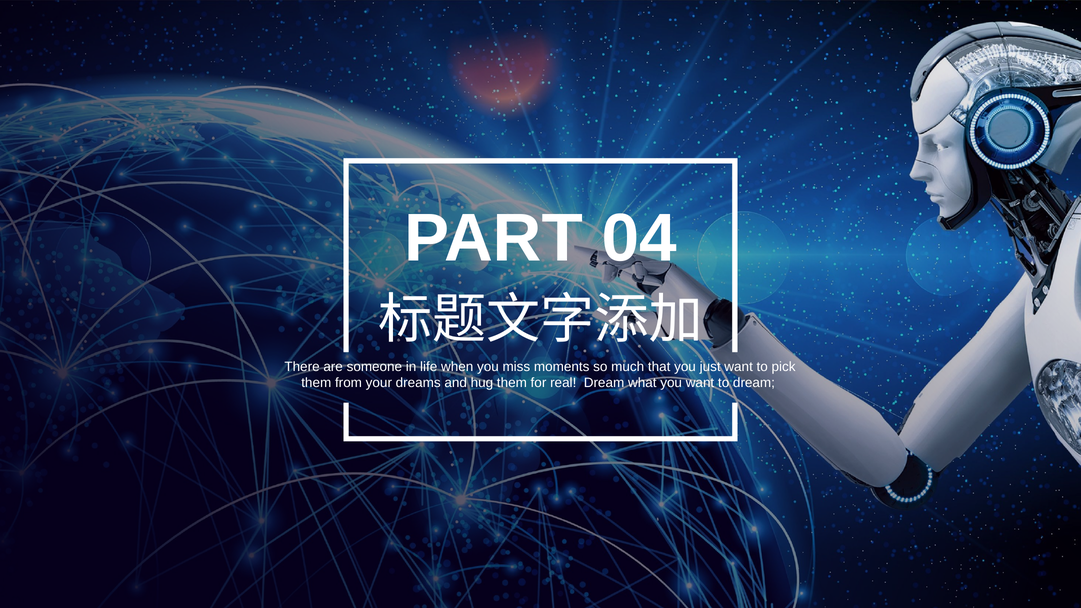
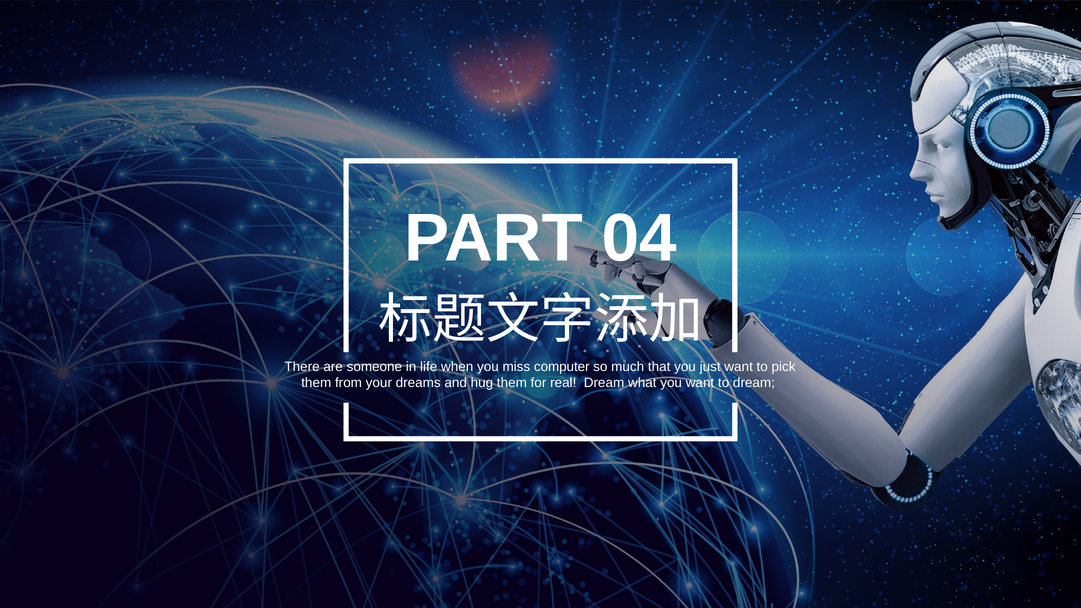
moments: moments -> computer
